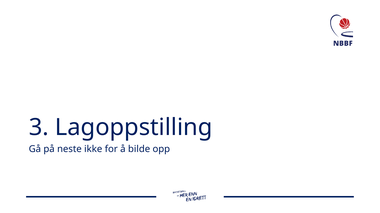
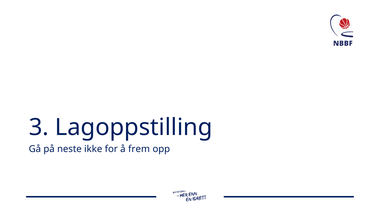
bilde: bilde -> frem
